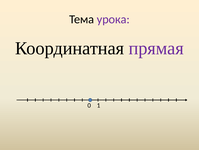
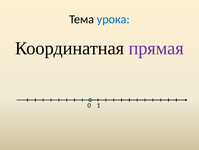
урока colour: purple -> blue
